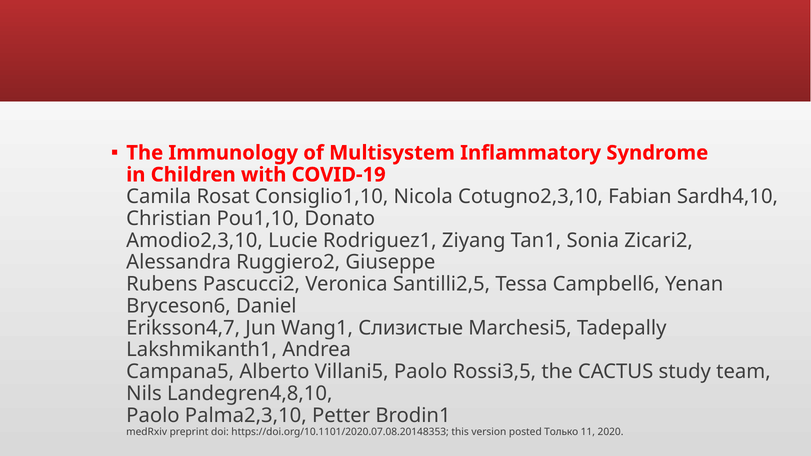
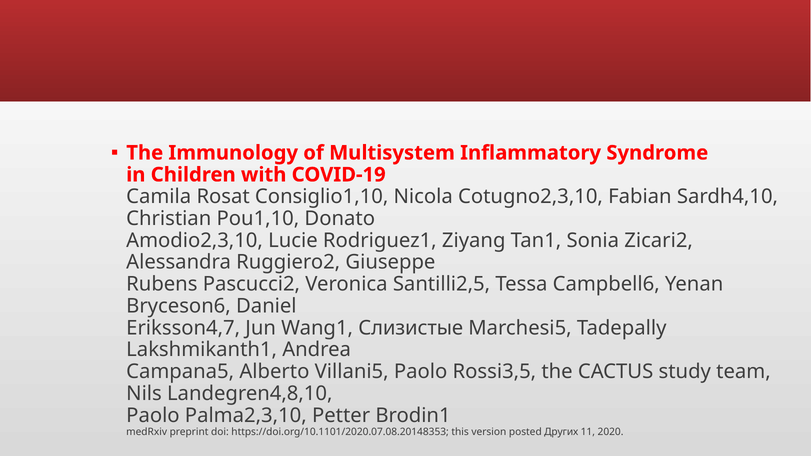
Только: Только -> Других
